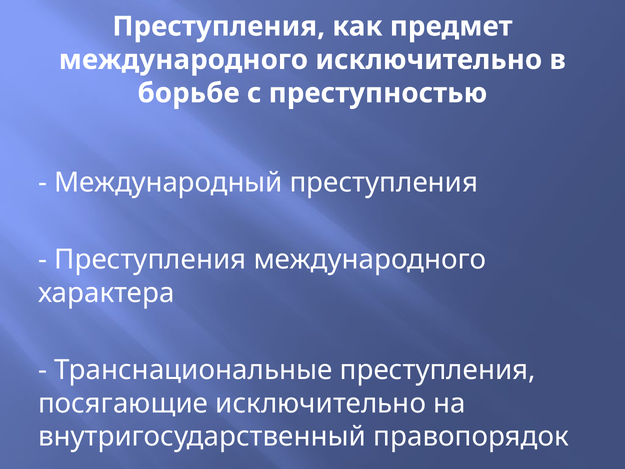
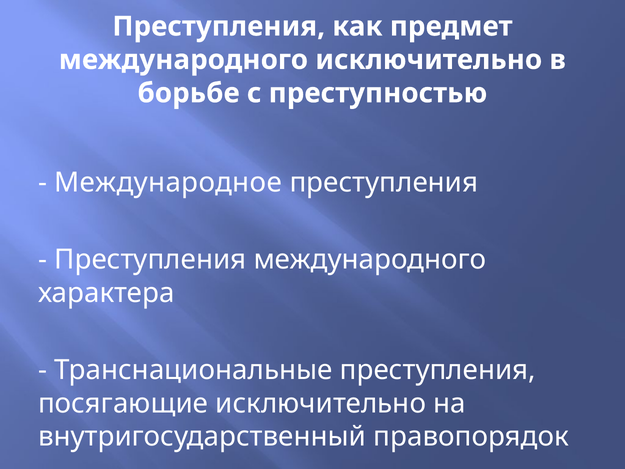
Международный: Международный -> Международное
